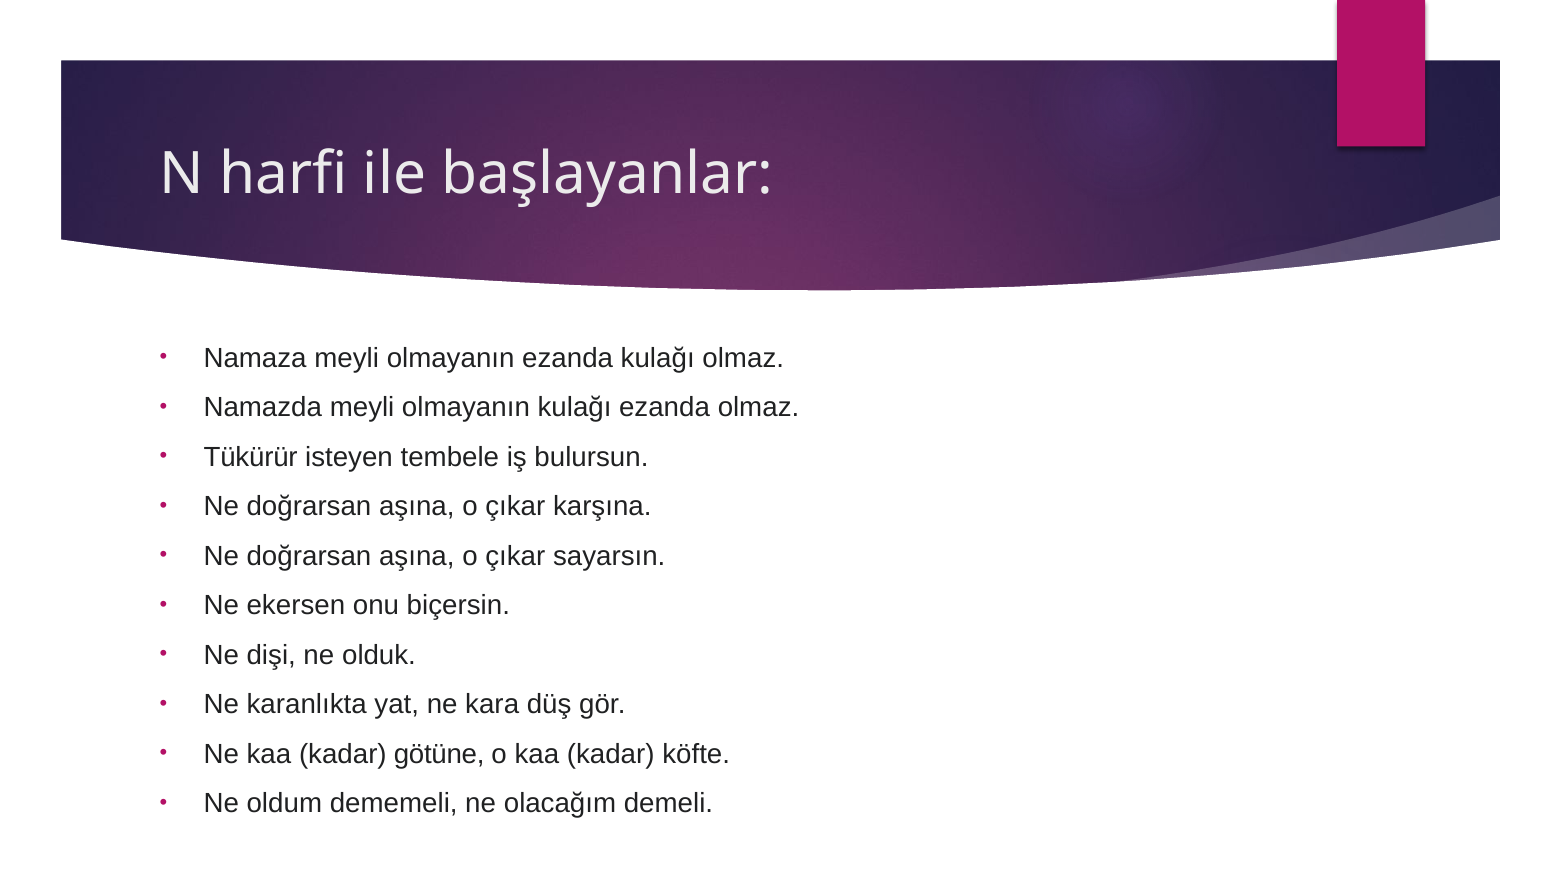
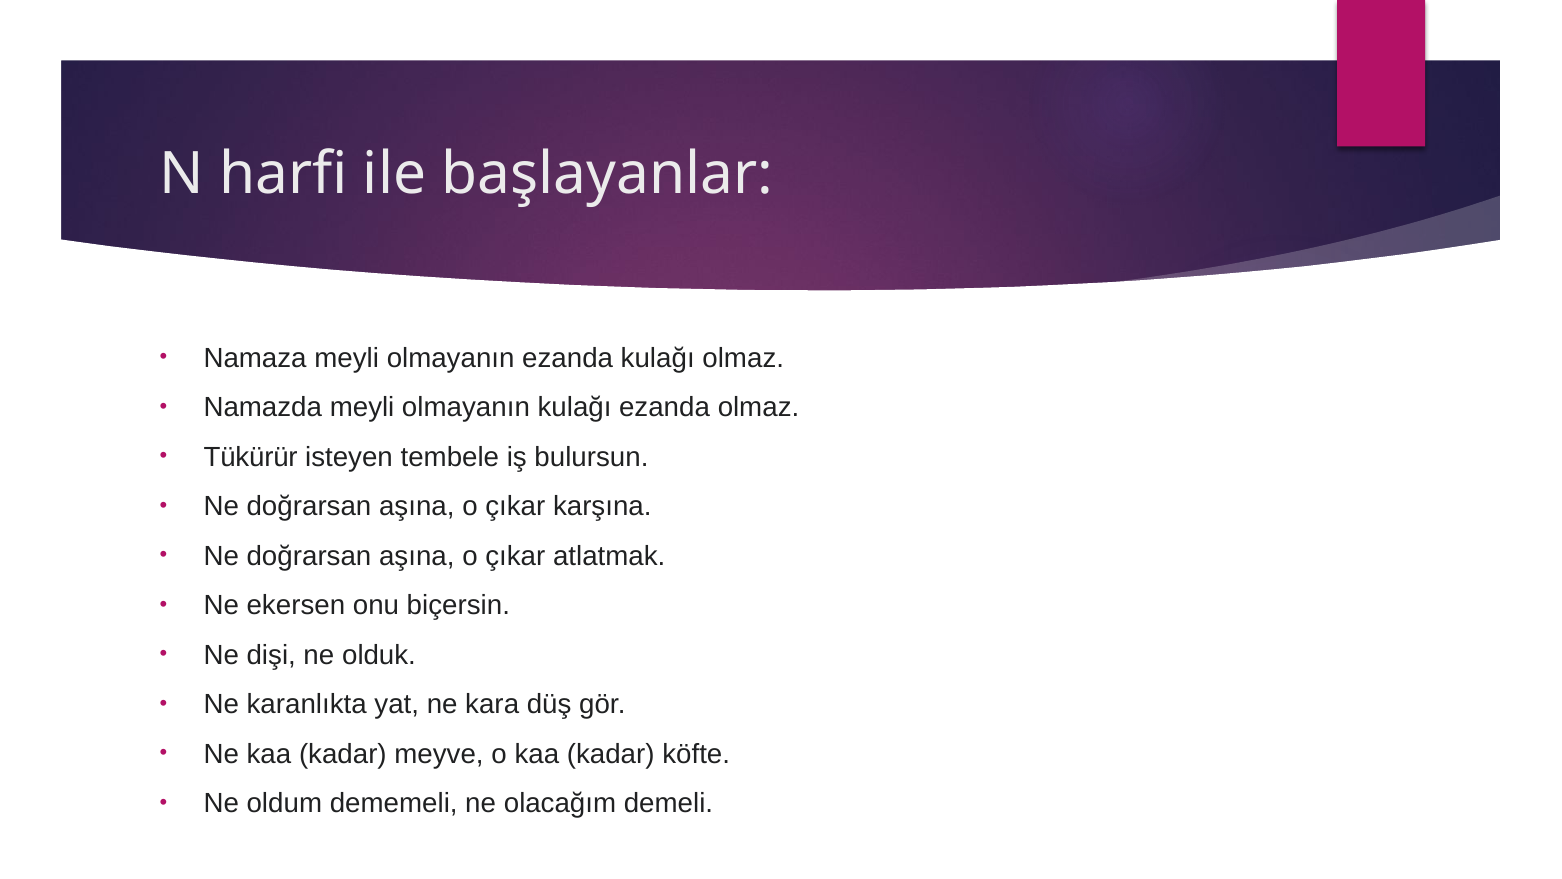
sayarsın: sayarsın -> atlatmak
götüne: götüne -> meyve
